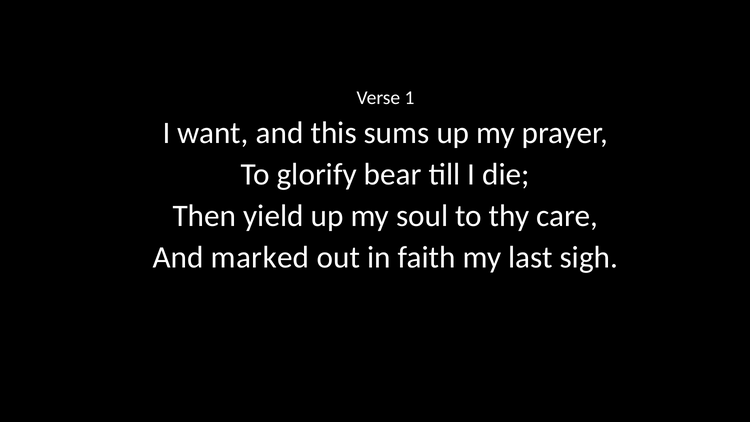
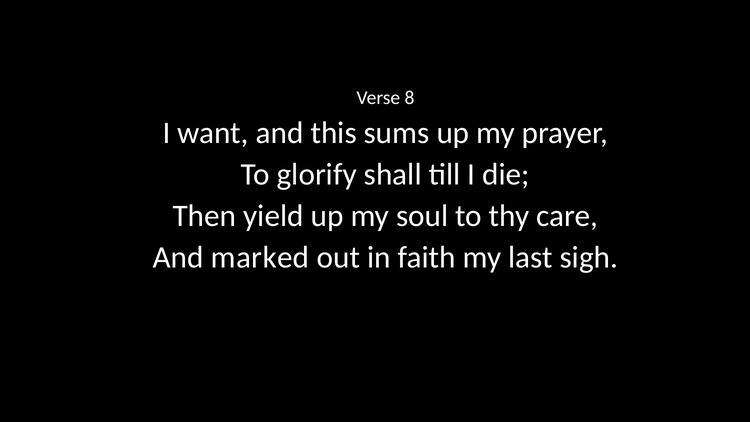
1: 1 -> 8
bear: bear -> shall
